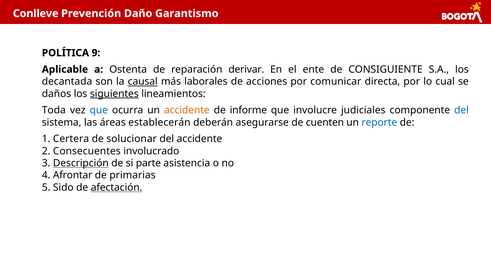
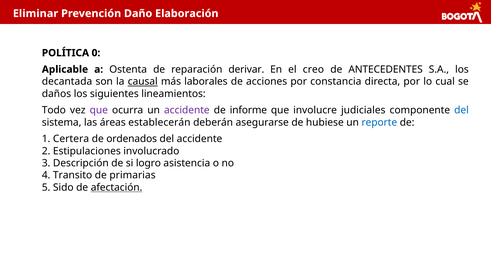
Conlleve: Conlleve -> Eliminar
Garantismo: Garantismo -> Elaboración
9: 9 -> 0
ente: ente -> creo
CONSIGUIENTE: CONSIGUIENTE -> ANTECEDENTES
comunicar: comunicar -> constancia
siguientes underline: present -> none
Toda: Toda -> Todo
que at (99, 110) colour: blue -> purple
accidente at (187, 110) colour: orange -> purple
cuenten: cuenten -> hubiese
solucionar: solucionar -> ordenados
Consecuentes: Consecuentes -> Estipulaciones
Descripción underline: present -> none
parte: parte -> logro
Afrontar: Afrontar -> Transito
